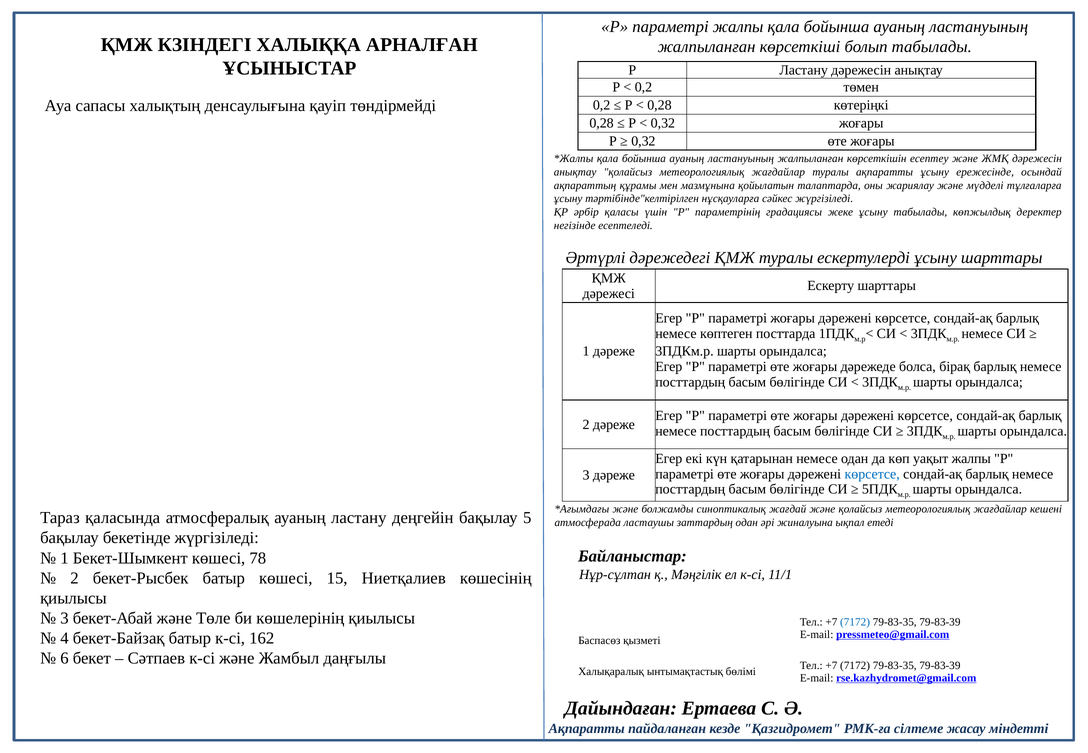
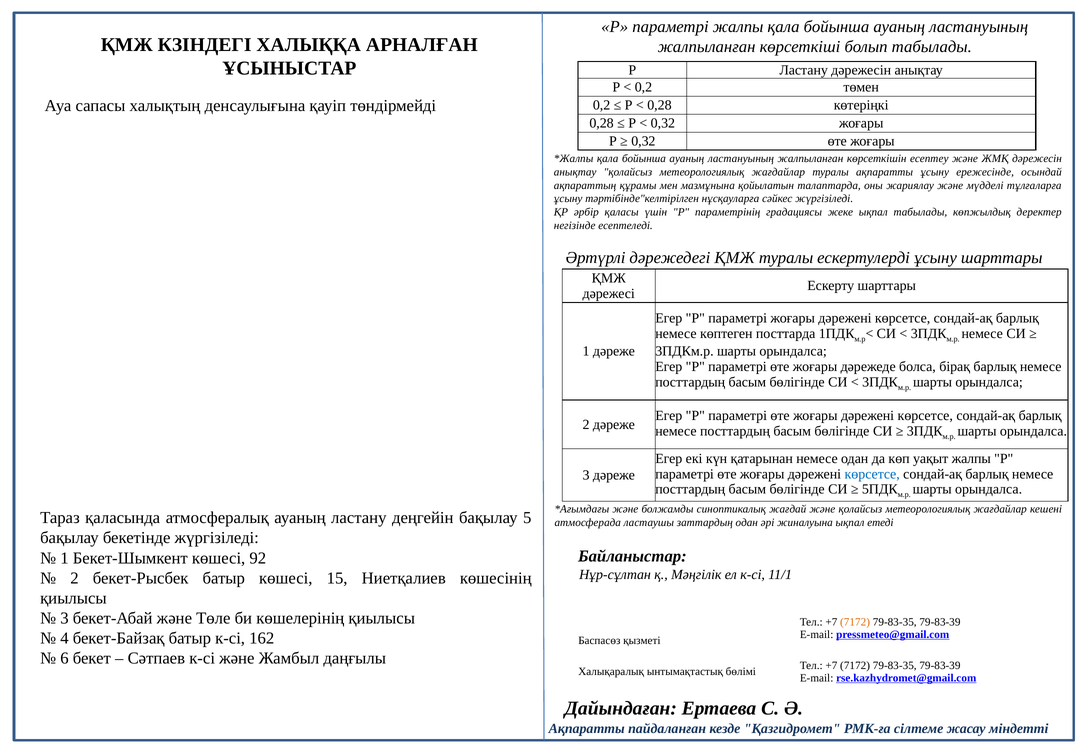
жеке ұсыну: ұсыну -> ықпал
78: 78 -> 92
7172 at (855, 622) colour: blue -> orange
